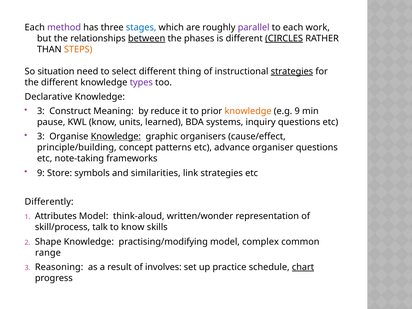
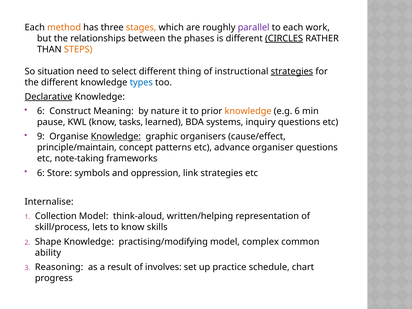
method colour: purple -> orange
stages colour: blue -> orange
between underline: present -> none
types colour: purple -> blue
Declarative underline: none -> present
3 at (41, 111): 3 -> 6
reduce: reduce -> nature
e.g 9: 9 -> 6
units: units -> tasks
3 at (41, 137): 3 -> 9
principle/building: principle/building -> principle/maintain
9 at (41, 173): 9 -> 6
similarities: similarities -> oppression
Differently: Differently -> Internalise
Attributes: Attributes -> Collection
written/wonder: written/wonder -> written/helping
talk: talk -> lets
range: range -> ability
chart underline: present -> none
